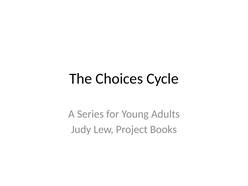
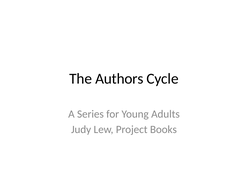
Choices: Choices -> Authors
